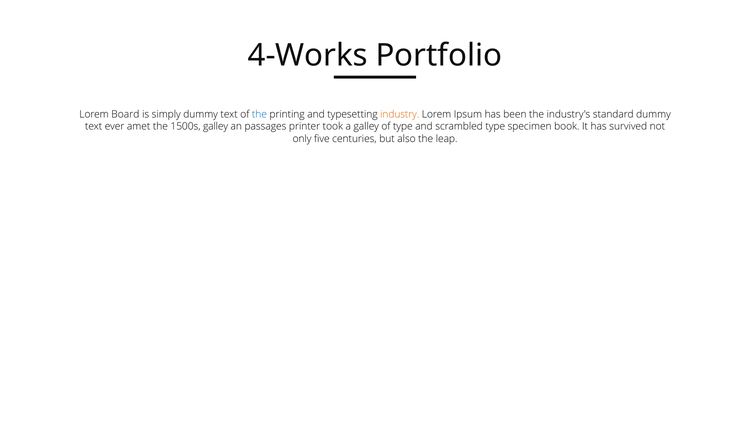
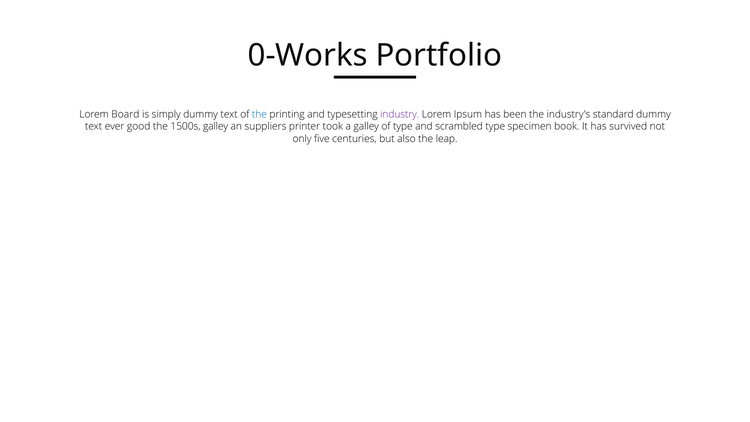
4-Works: 4-Works -> 0-Works
industry colour: orange -> purple
amet: amet -> good
passages: passages -> suppliers
